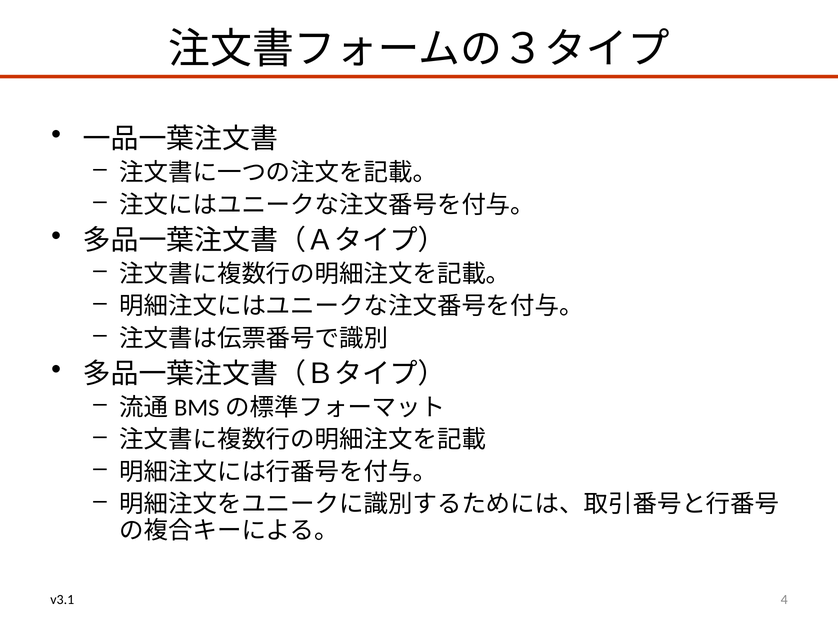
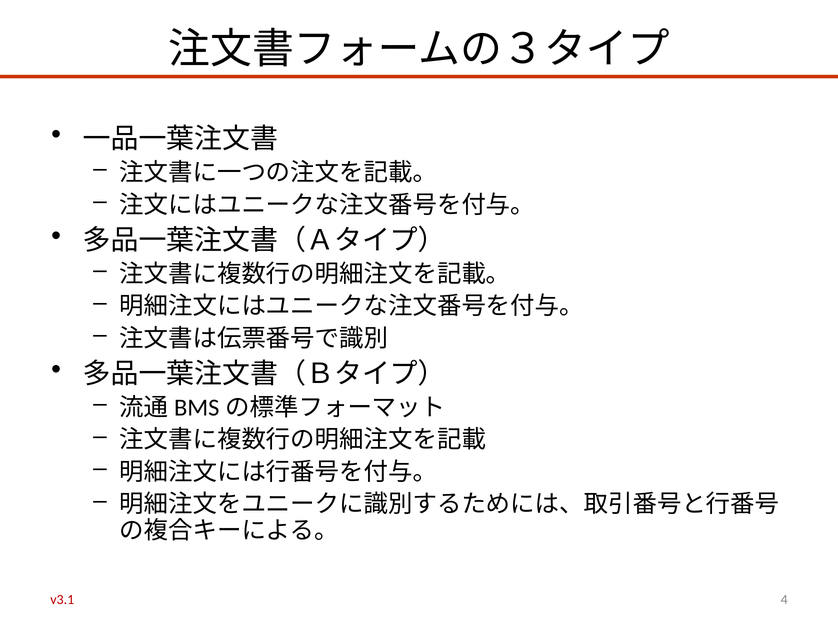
v3.1 colour: black -> red
